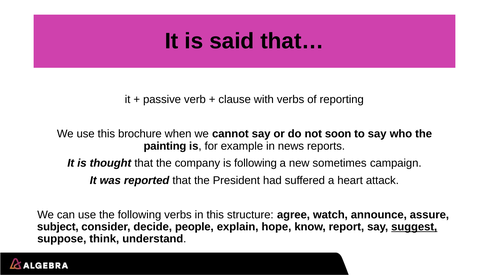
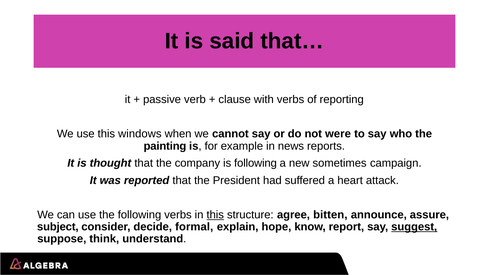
brochure: brochure -> windows
soon: soon -> were
this at (215, 215) underline: none -> present
watch: watch -> bitten
people: people -> formal
